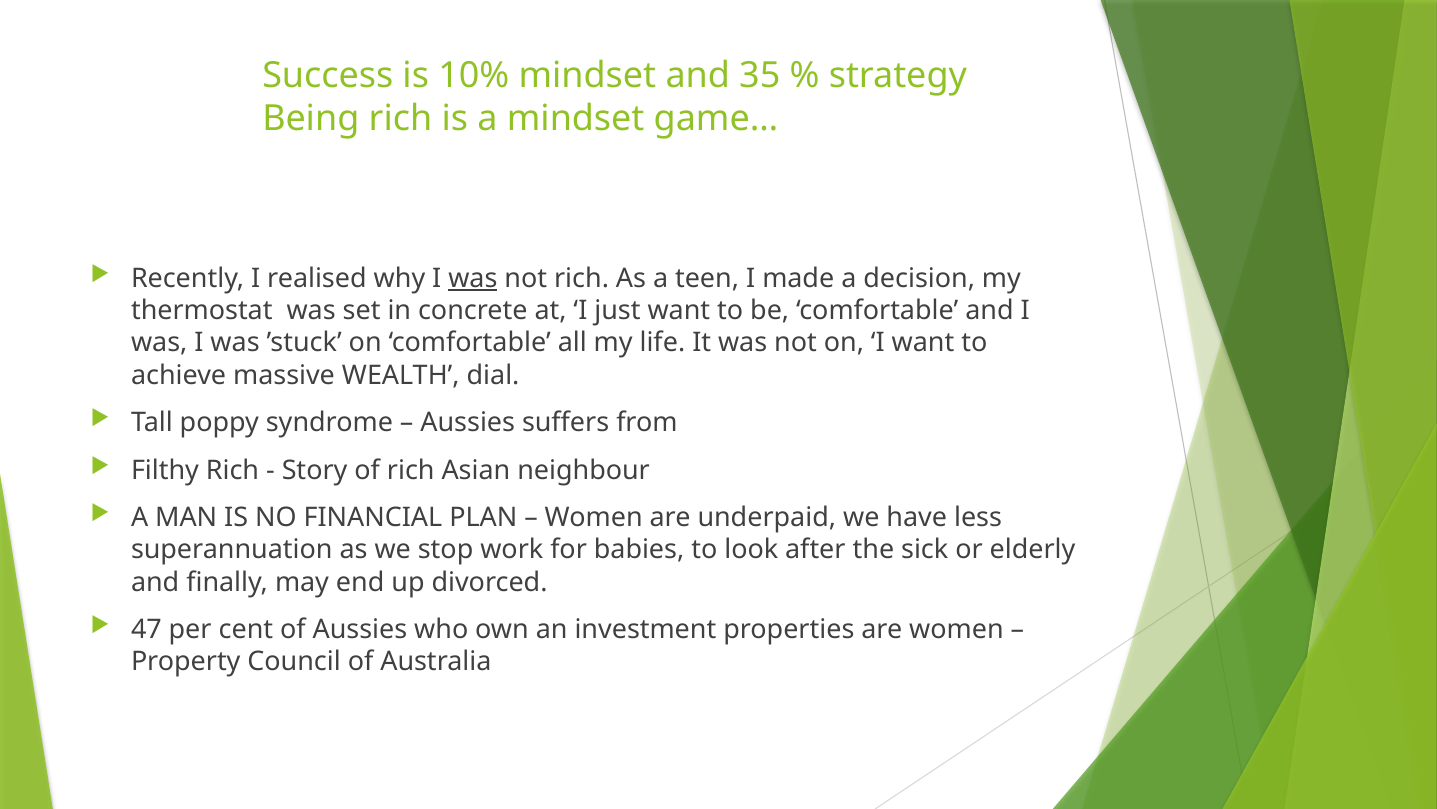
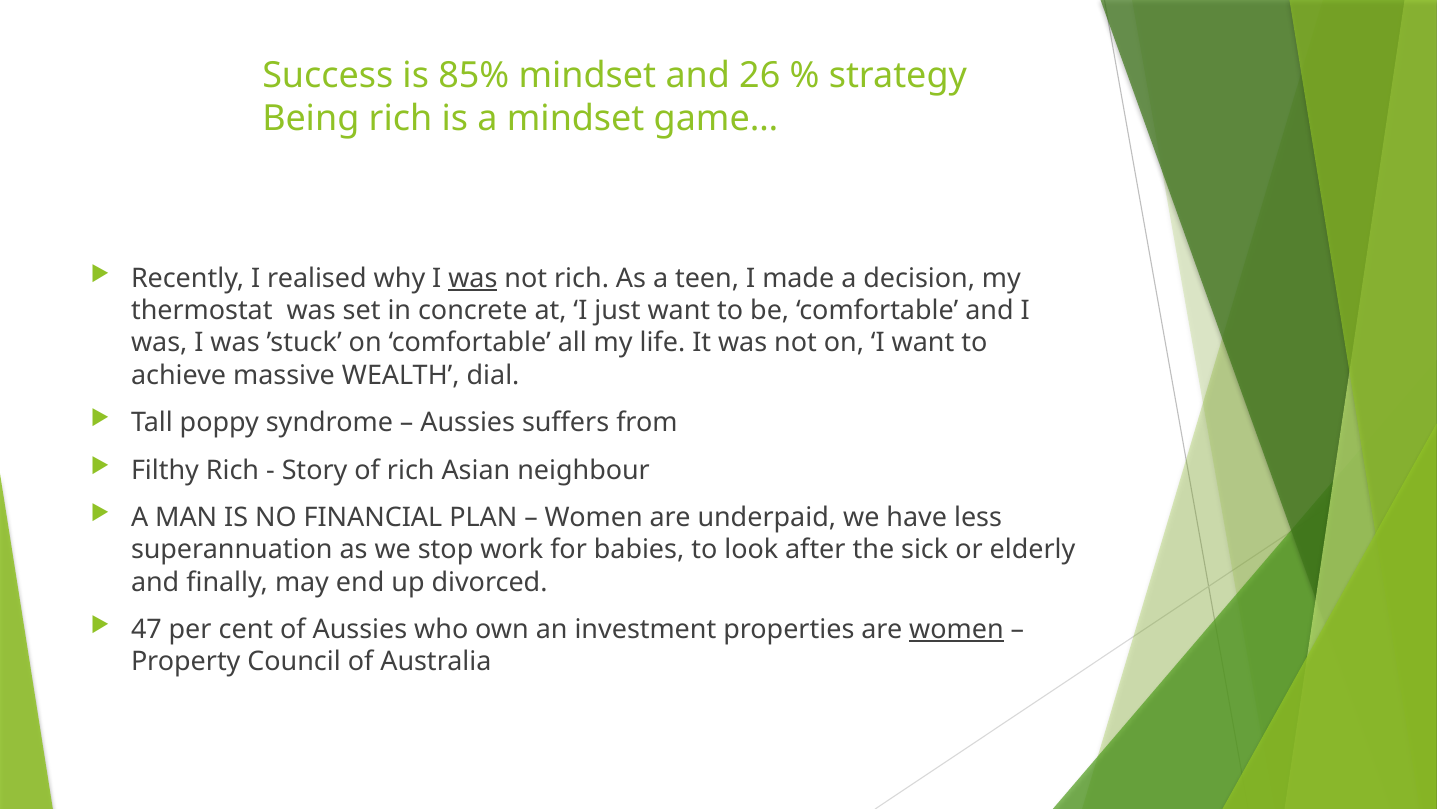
10%: 10% -> 85%
35: 35 -> 26
women at (957, 629) underline: none -> present
